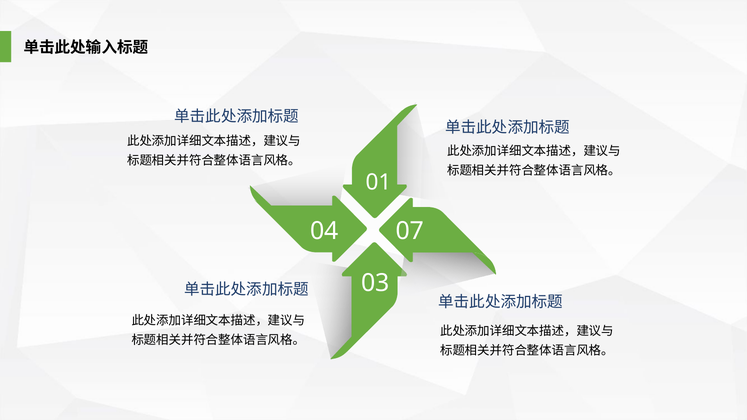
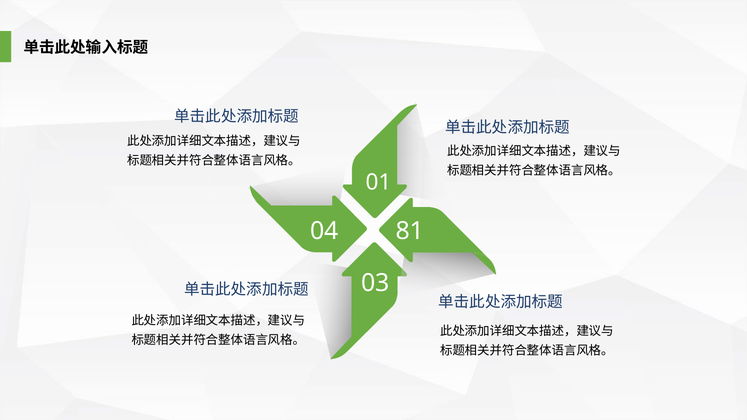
07: 07 -> 81
